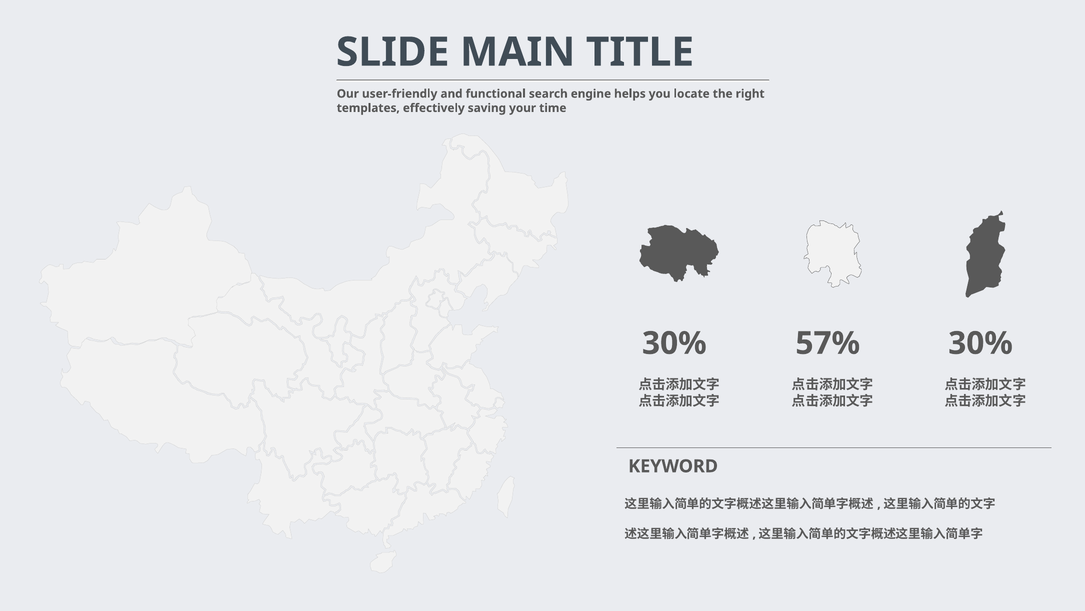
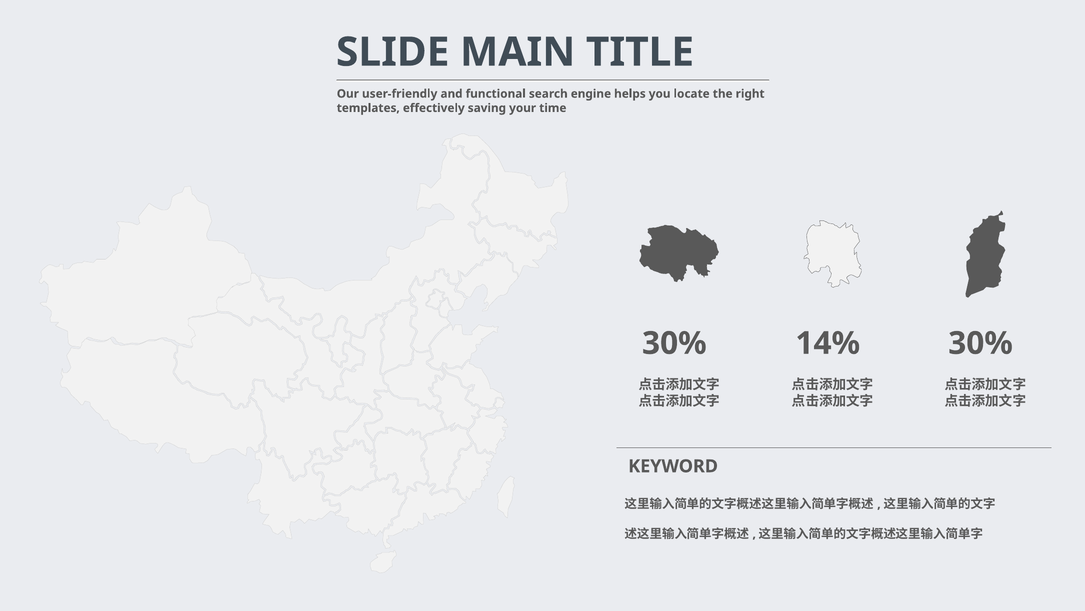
57%: 57% -> 14%
